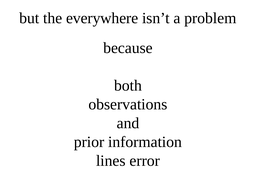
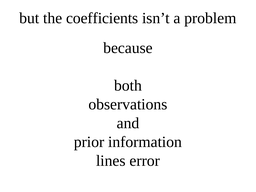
everywhere: everywhere -> coefficients
